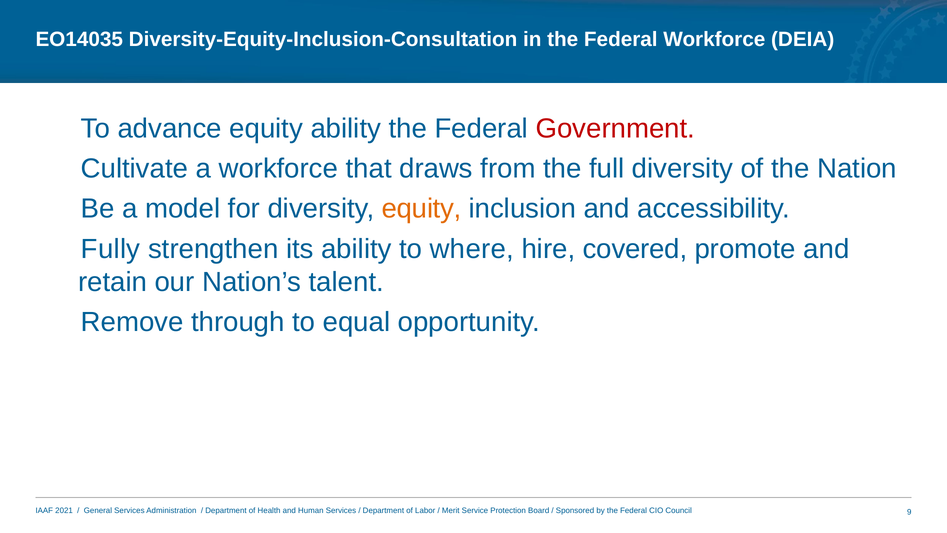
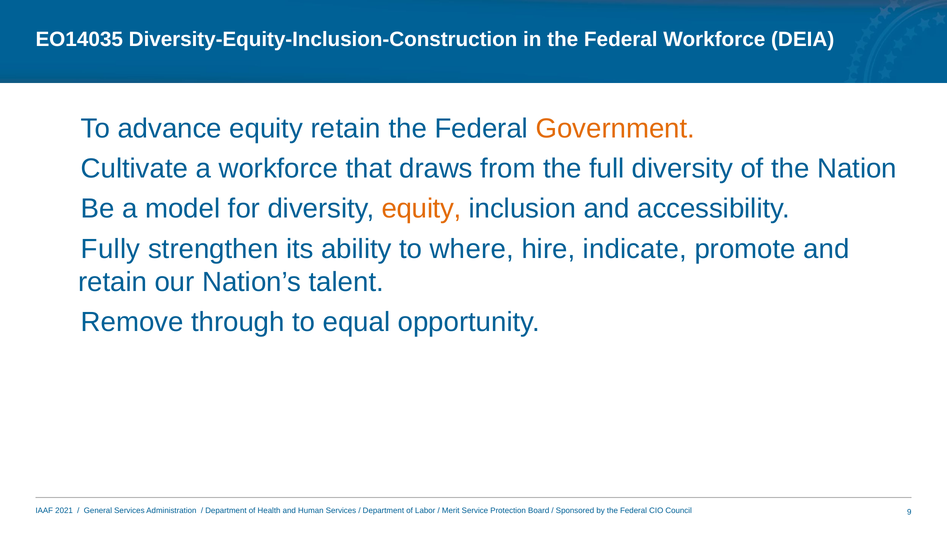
Diversity-Equity-Inclusion-Consultation: Diversity-Equity-Inclusion-Consultation -> Diversity-Equity-Inclusion-Construction
equity ability: ability -> retain
Government colour: red -> orange
covered: covered -> indicate
